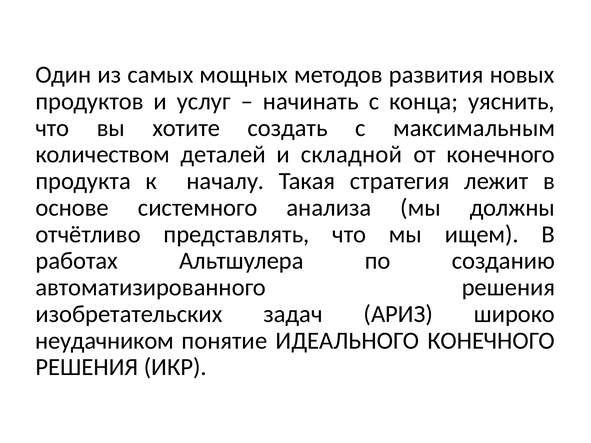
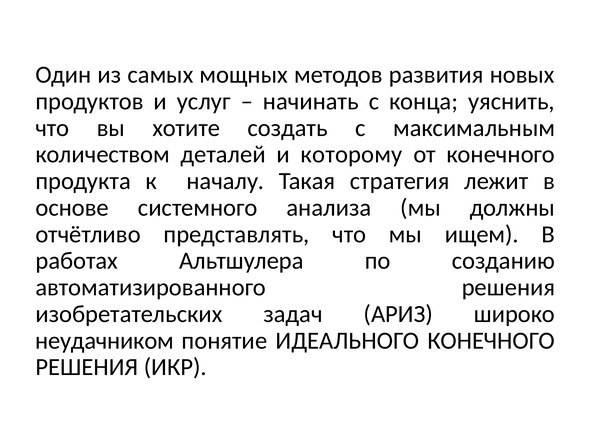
складной: складной -> которому
